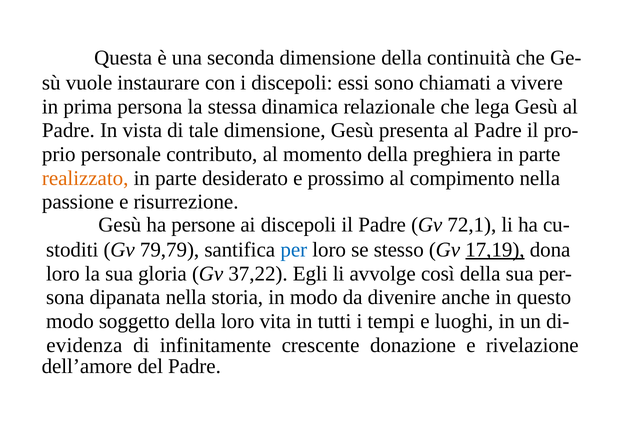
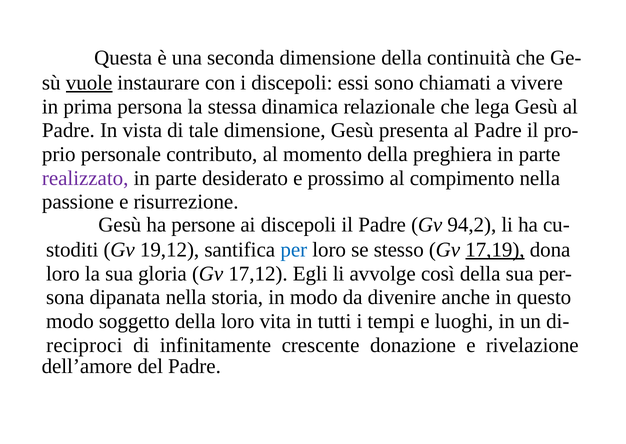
vuole underline: none -> present
realizzato colour: orange -> purple
72,1: 72,1 -> 94,2
79,79: 79,79 -> 19,12
37,22: 37,22 -> 17,12
evidenza: evidenza -> reciproci
